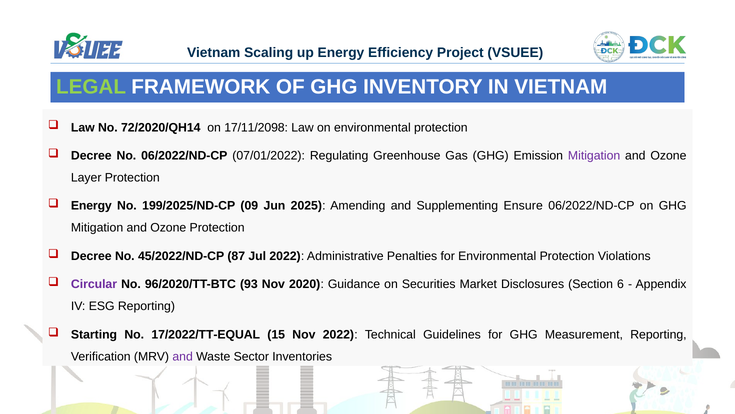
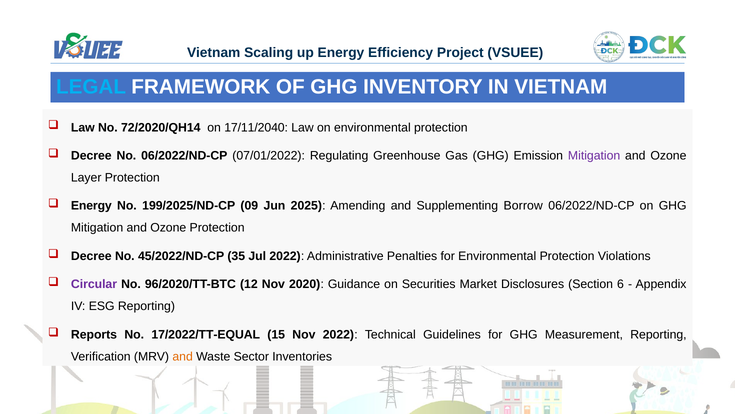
LEGAL colour: light green -> light blue
17/11/2098: 17/11/2098 -> 17/11/2040
Ensure: Ensure -> Borrow
87: 87 -> 35
93: 93 -> 12
Starting: Starting -> Reports
and at (183, 356) colour: purple -> orange
